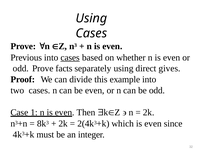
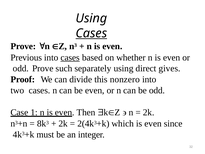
Cases at (91, 33) underline: none -> present
facts: facts -> such
example: example -> nonzero
